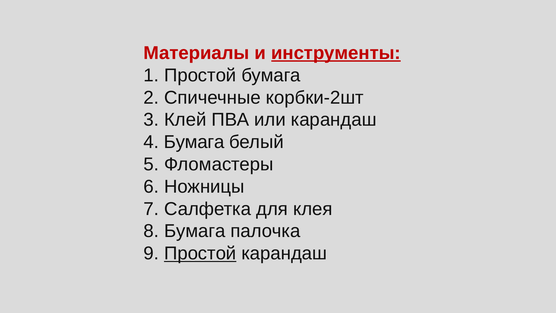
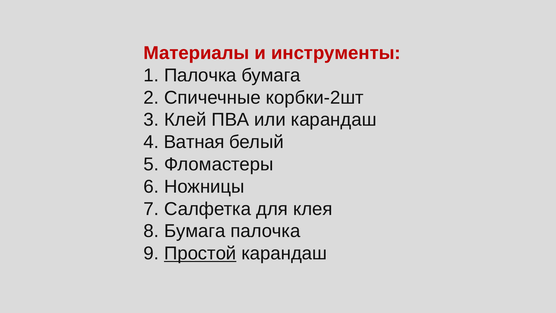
инструменты underline: present -> none
1 Простой: Простой -> Палочка
4 Бумага: Бумага -> Ватная
